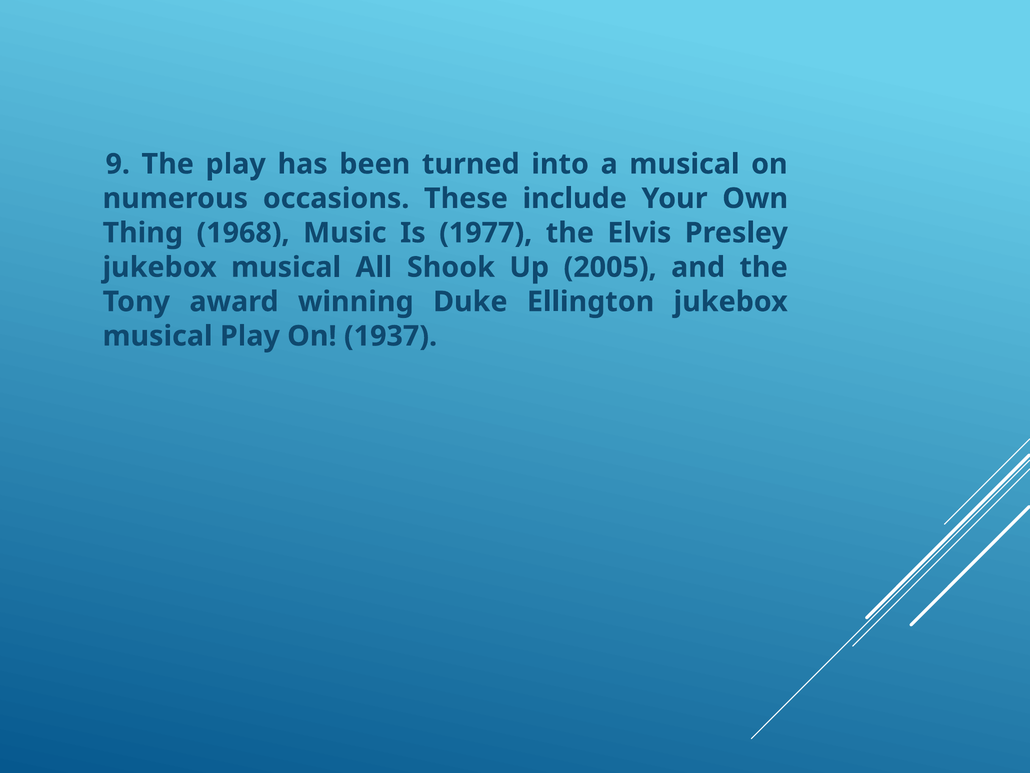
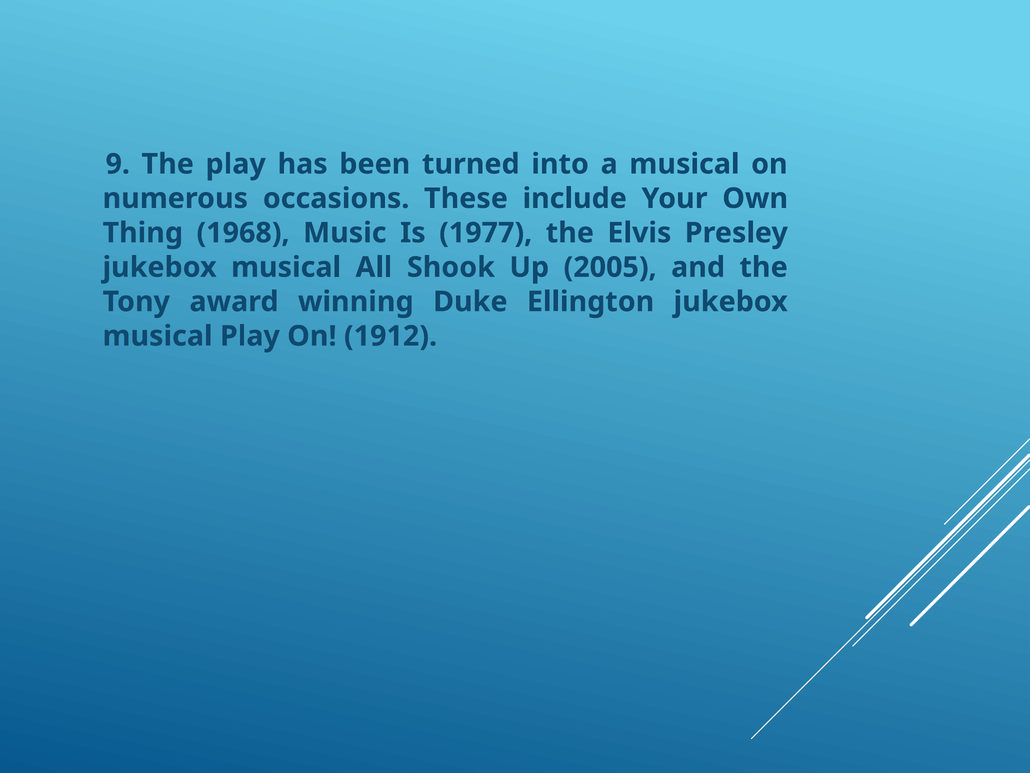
1937: 1937 -> 1912
